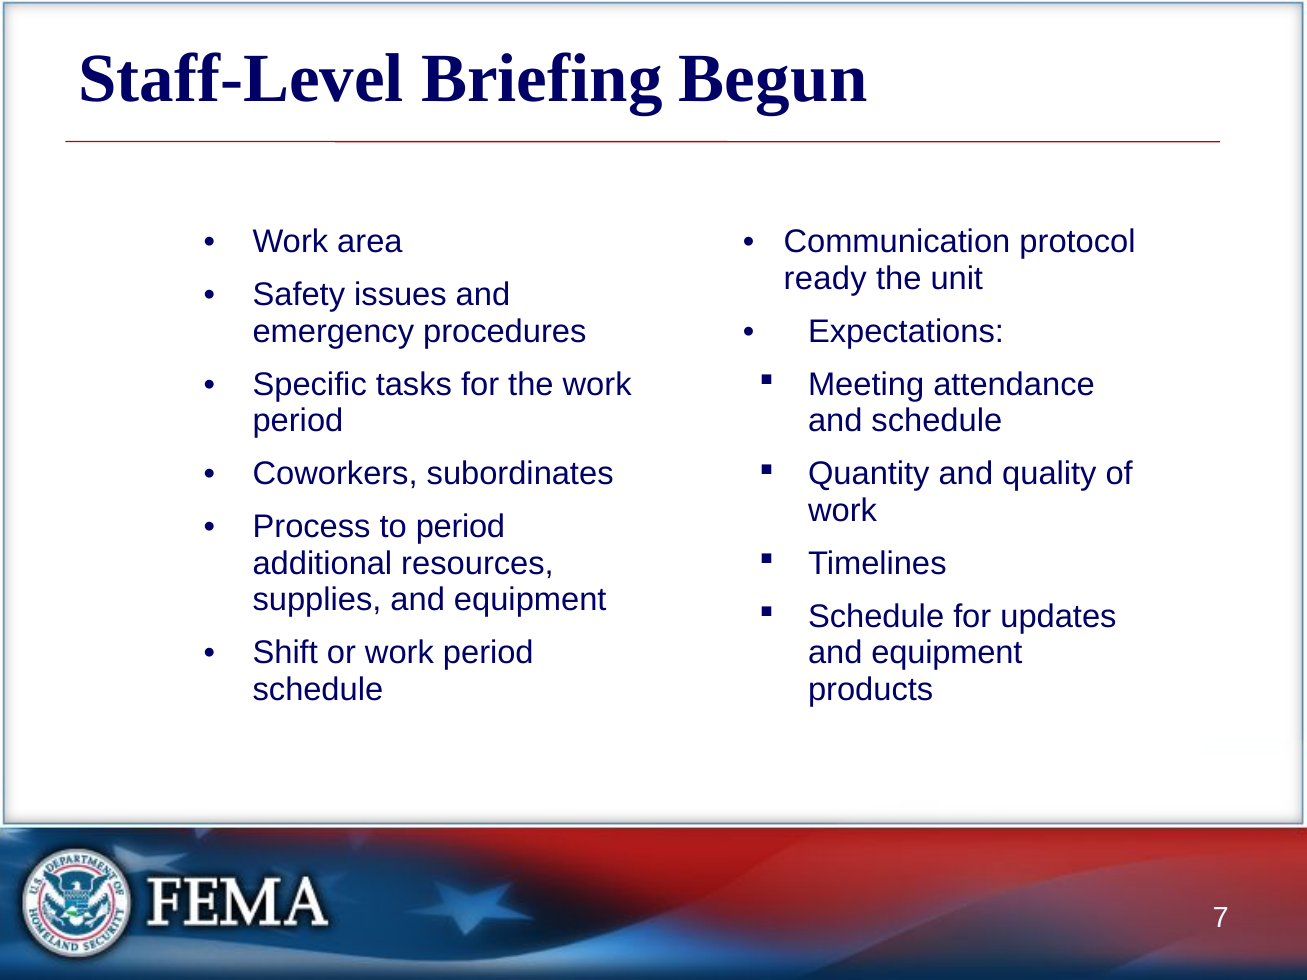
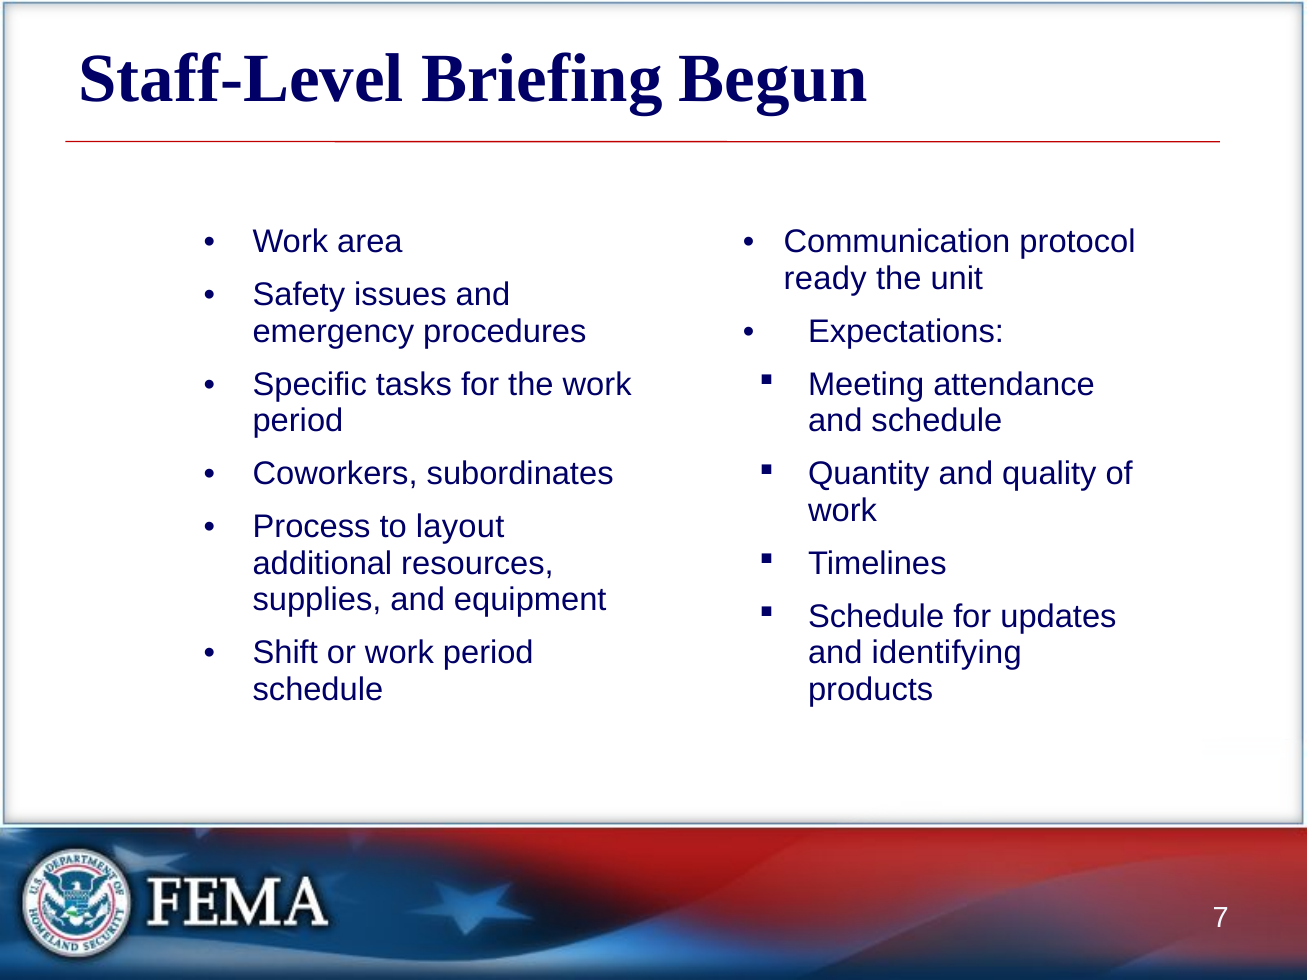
to period: period -> layout
equipment at (947, 653): equipment -> identifying
